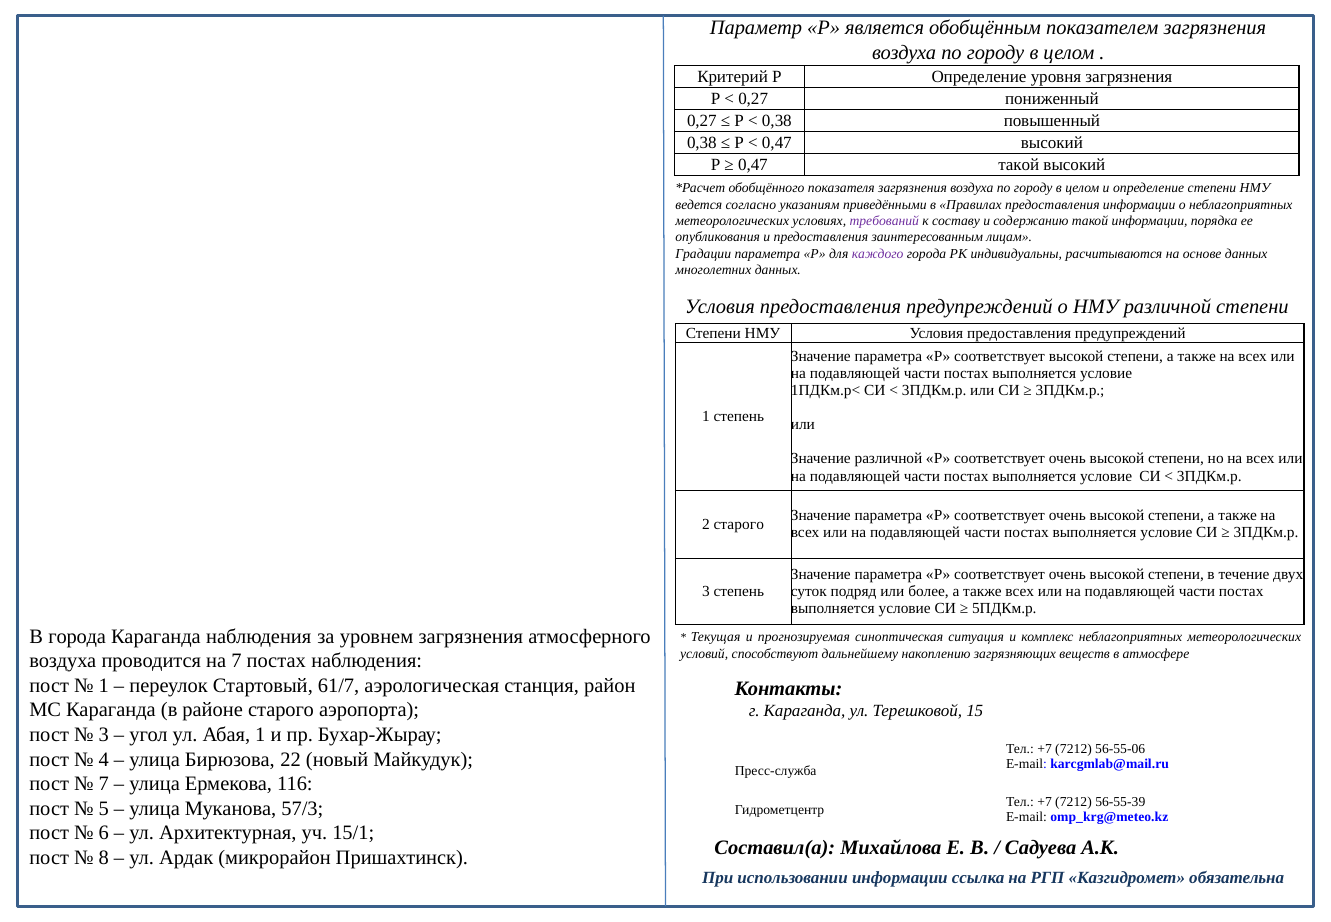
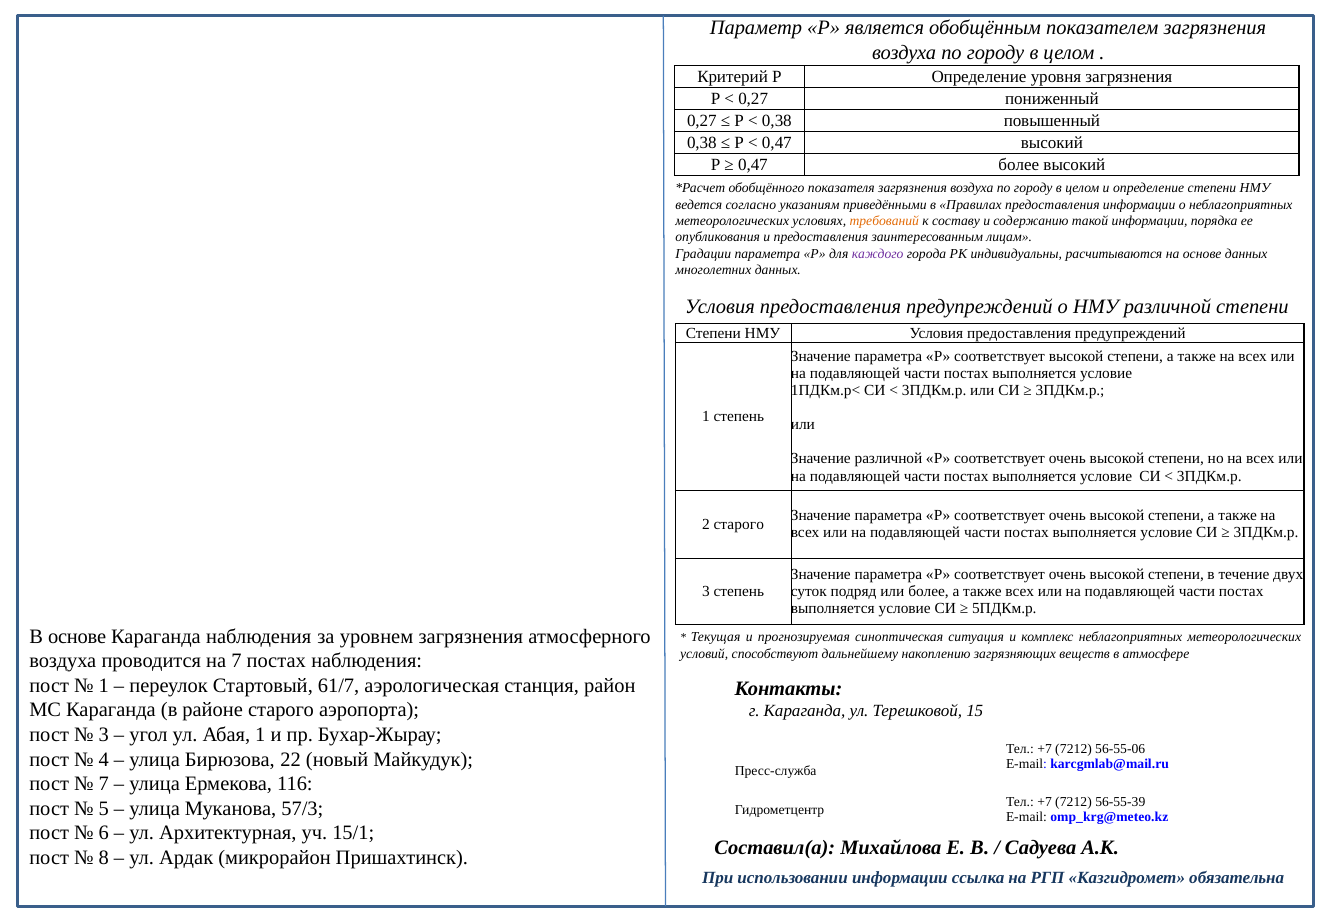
0,47 такой: такой -> более
требований colour: purple -> orange
В города: города -> основе
